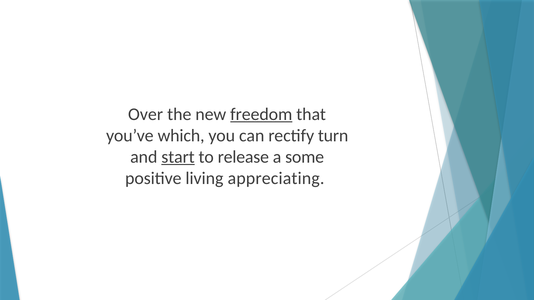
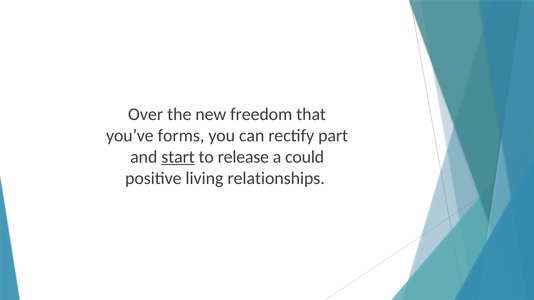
freedom underline: present -> none
which: which -> forms
turn: turn -> part
some: some -> could
appreciating: appreciating -> relationships
